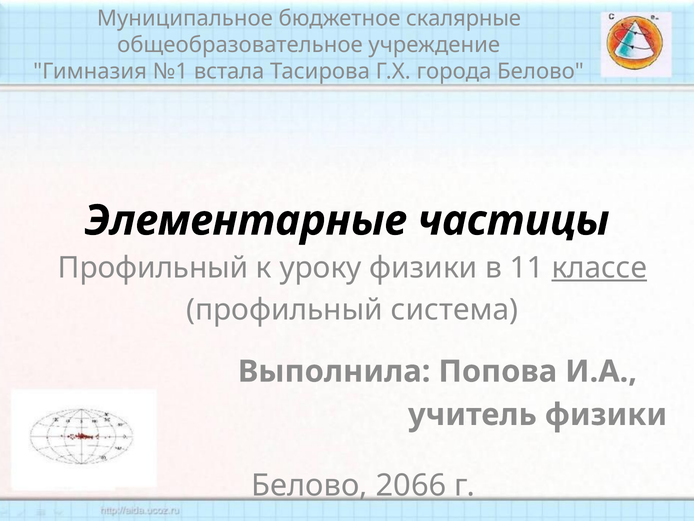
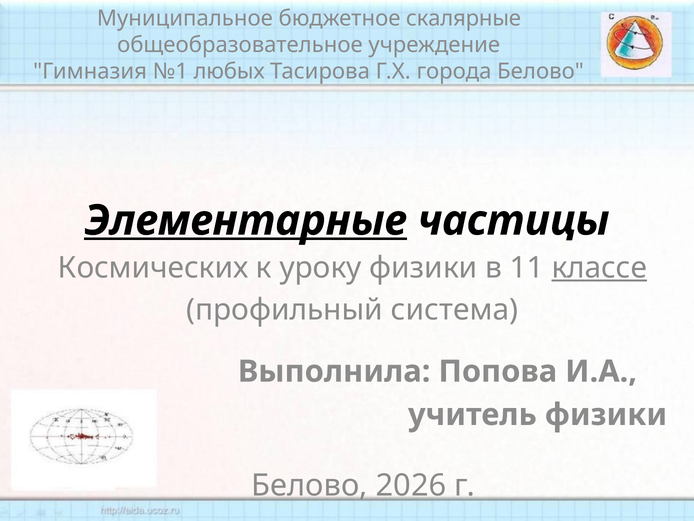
встала: встала -> любых
Элементарные underline: none -> present
Профильный at (153, 267): Профильный -> Космических
2066: 2066 -> 2026
